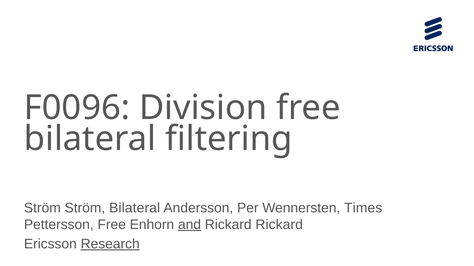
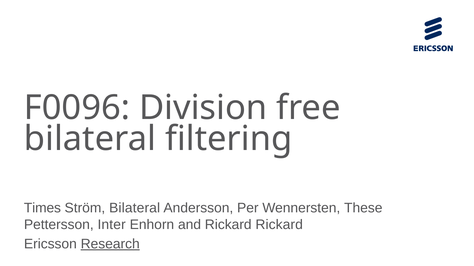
Ström at (42, 209): Ström -> Times
Times: Times -> These
Pettersson Free: Free -> Inter
and underline: present -> none
